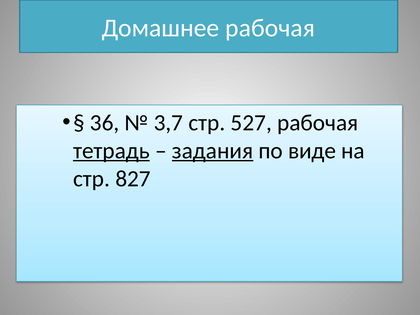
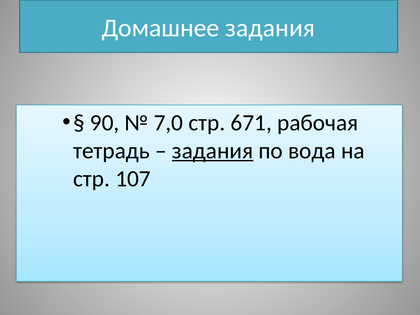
Домашнее рабочая: рабочая -> задания
36: 36 -> 90
3,7: 3,7 -> 7,0
527: 527 -> 671
тетрадь underline: present -> none
виде: виде -> вода
827: 827 -> 107
